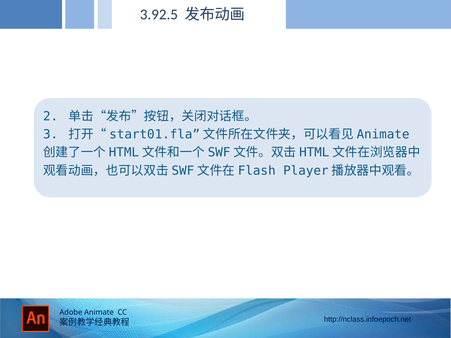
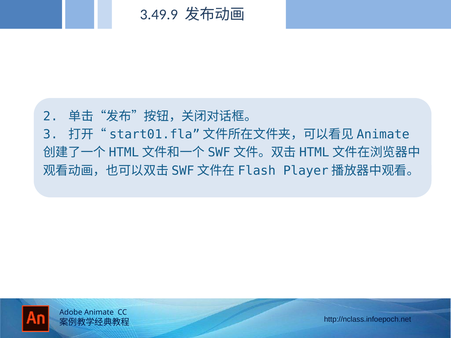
3.92.5: 3.92.5 -> 3.49.9
